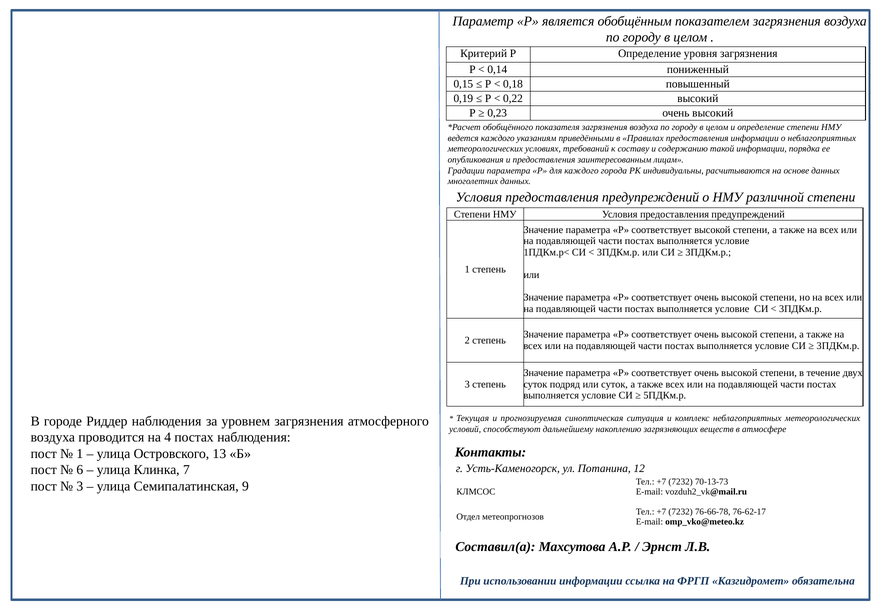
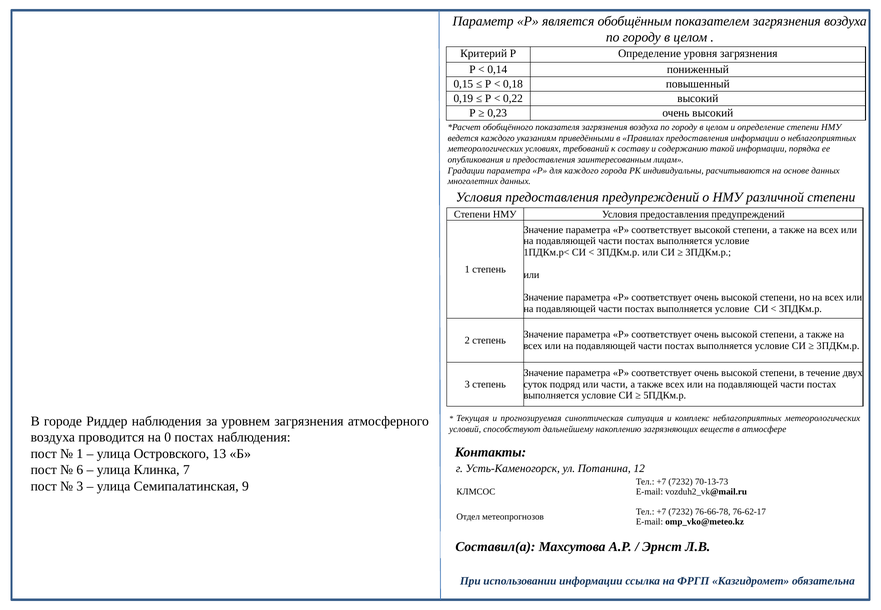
или суток: суток -> части
4: 4 -> 0
